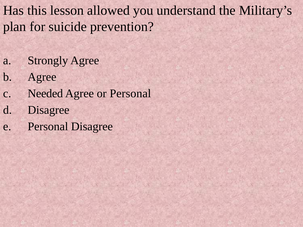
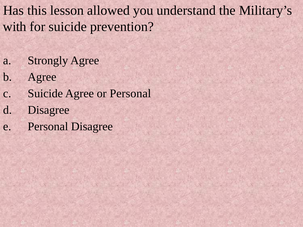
plan: plan -> with
Needed at (45, 94): Needed -> Suicide
